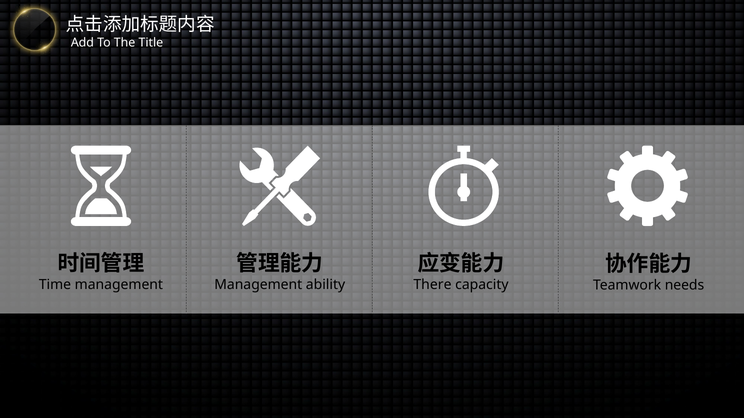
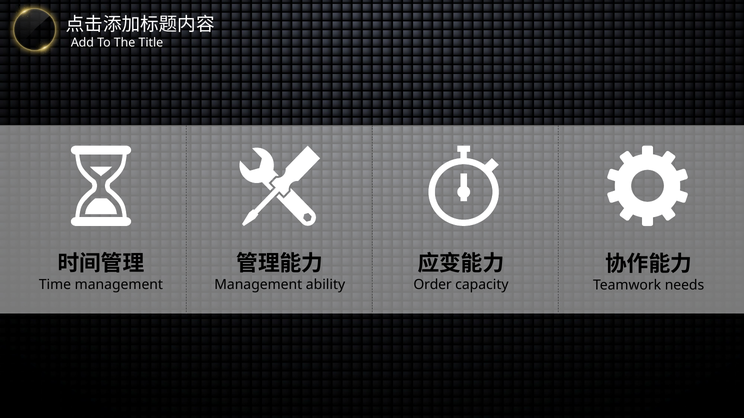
There: There -> Order
